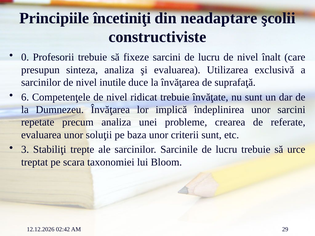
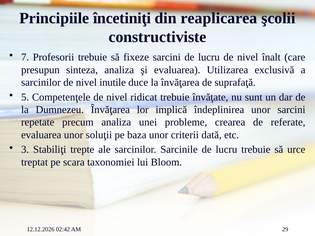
neadaptare: neadaptare -> reaplicarea
0: 0 -> 7
6: 6 -> 5
criterii sunt: sunt -> dată
